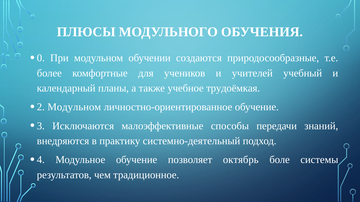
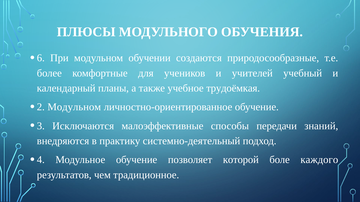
0: 0 -> 6
октябрь: октябрь -> которой
системы: системы -> каждого
